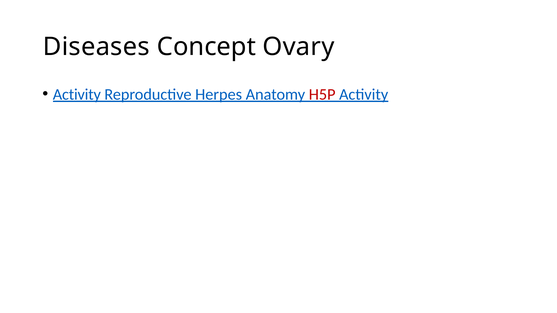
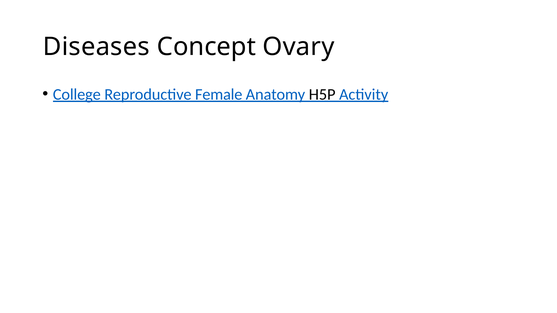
Activity at (77, 94): Activity -> College
Herpes: Herpes -> Female
H5P colour: red -> black
